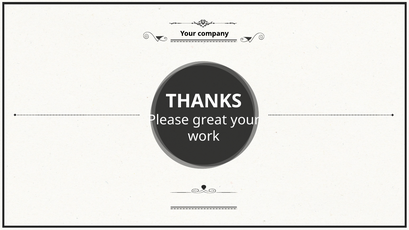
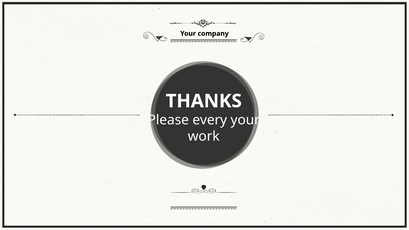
great: great -> every
